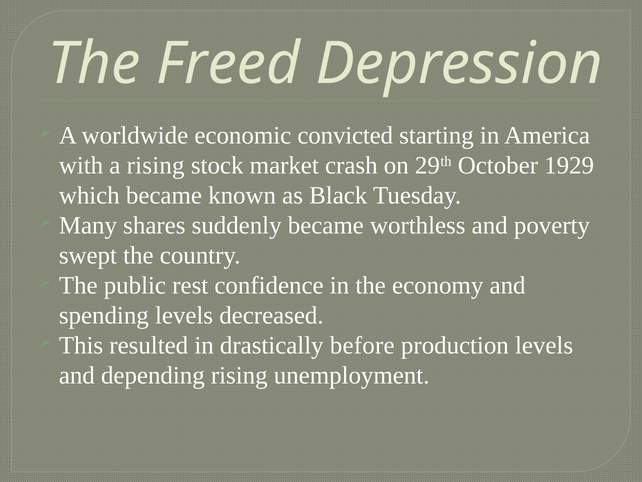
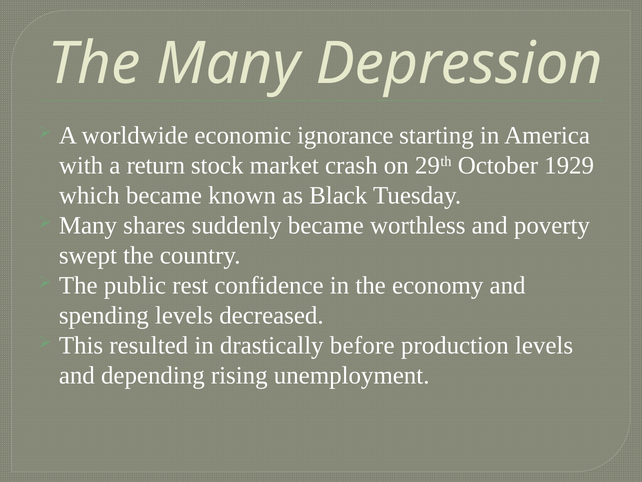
The Freed: Freed -> Many
convicted: convicted -> ignorance
a rising: rising -> return
